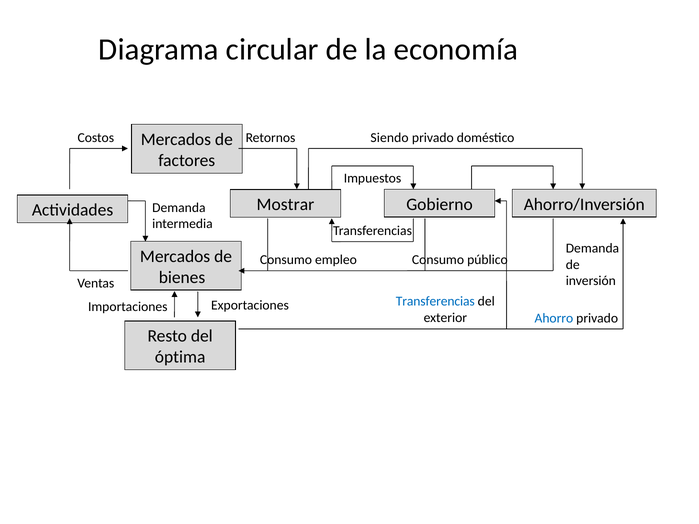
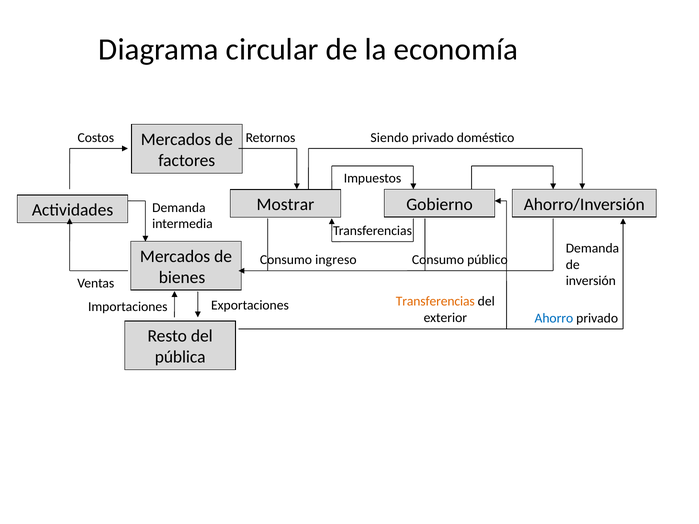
empleo: empleo -> ingreso
Transferencias at (435, 302) colour: blue -> orange
óptima: óptima -> pública
